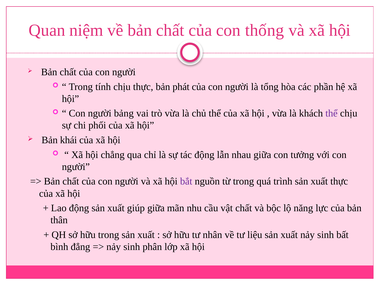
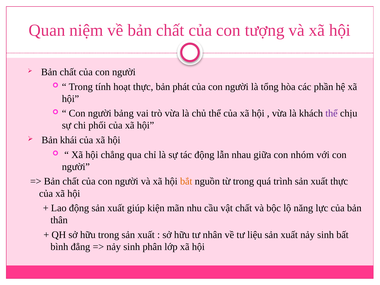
thống: thống -> tượng
tính chịu: chịu -> hoạt
tưởng: tưởng -> nhóm
bắt colour: purple -> orange
giúp giữa: giữa -> kiện
